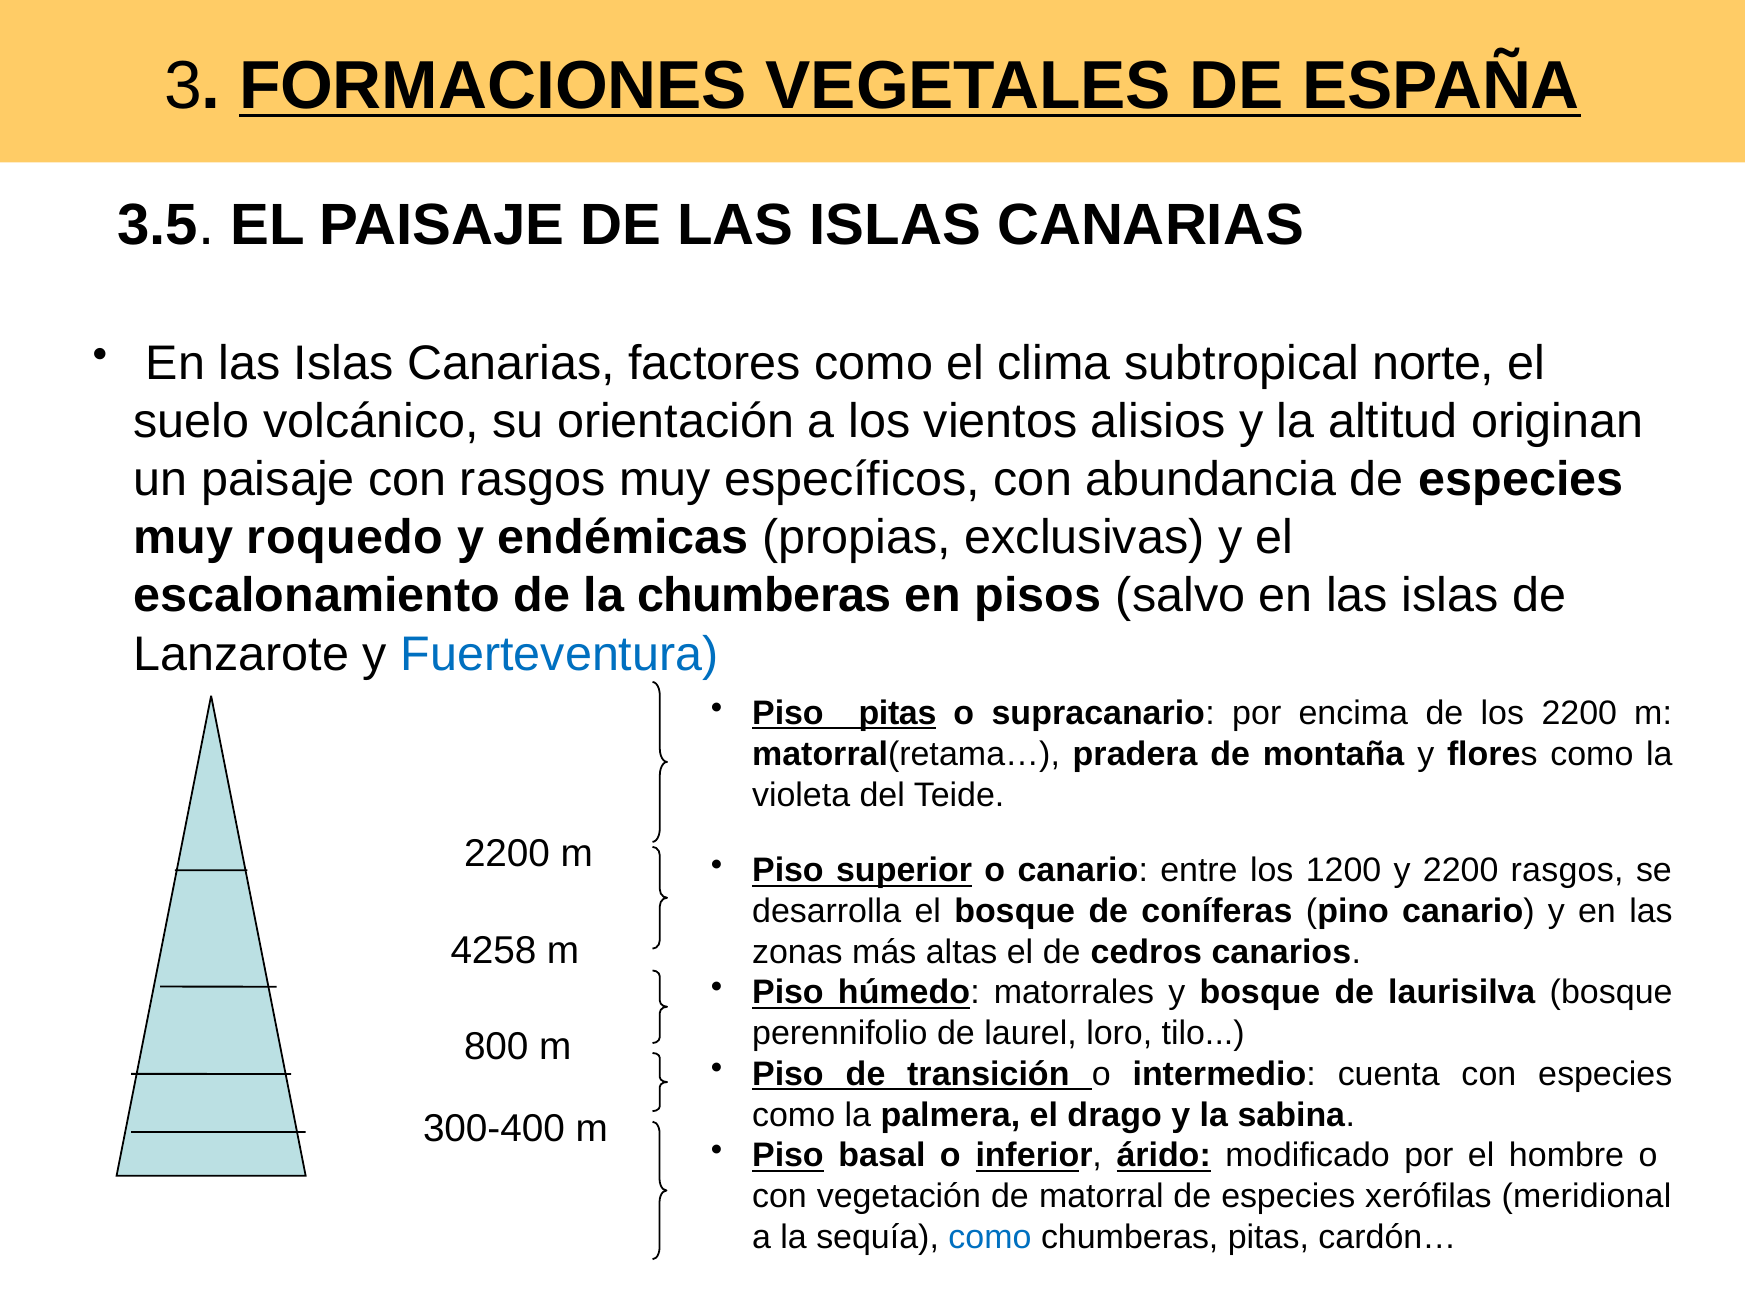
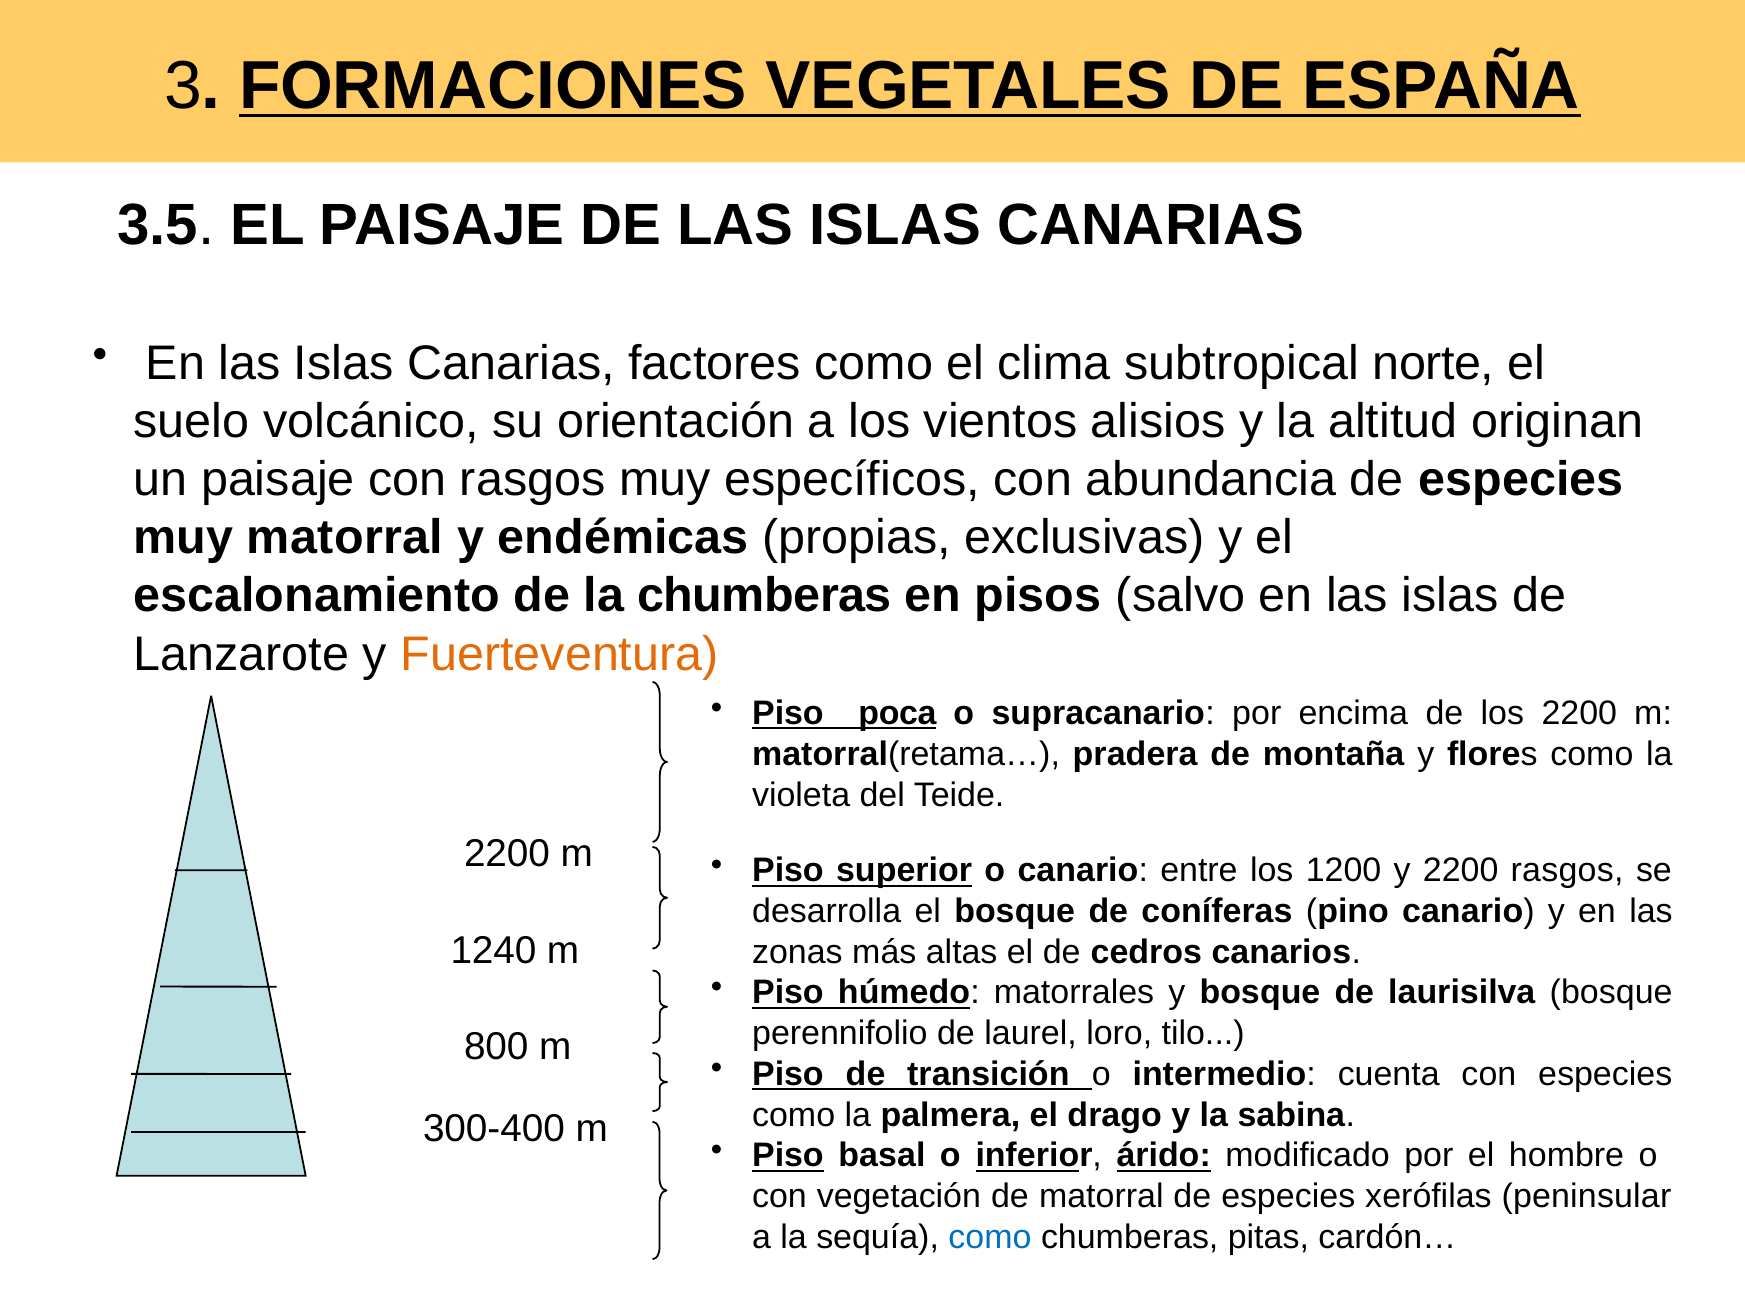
muy roquedo: roquedo -> matorral
Fuerteventura colour: blue -> orange
Piso pitas: pitas -> poca
4258: 4258 -> 1240
meridional: meridional -> peninsular
